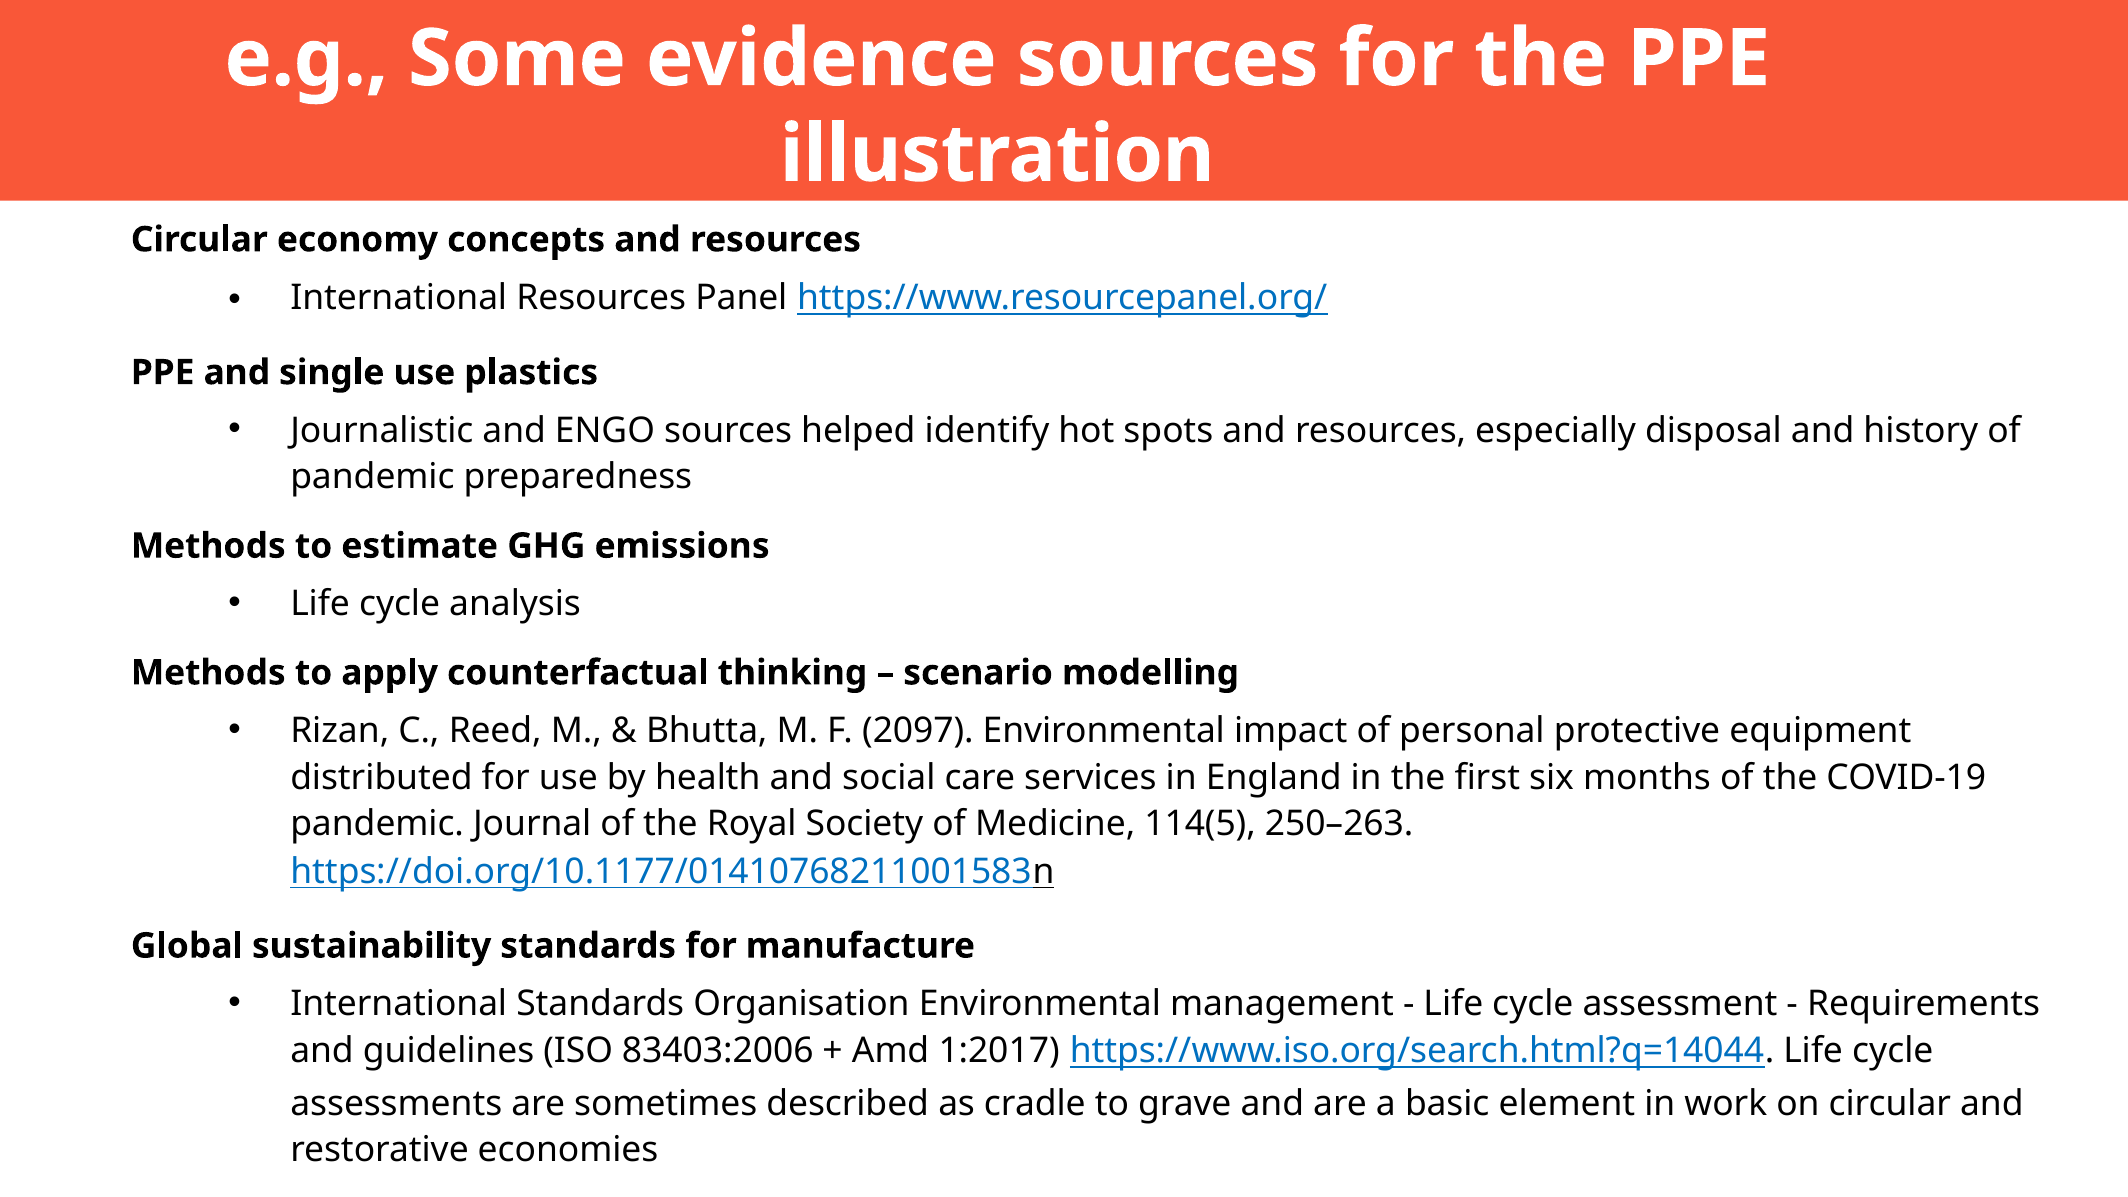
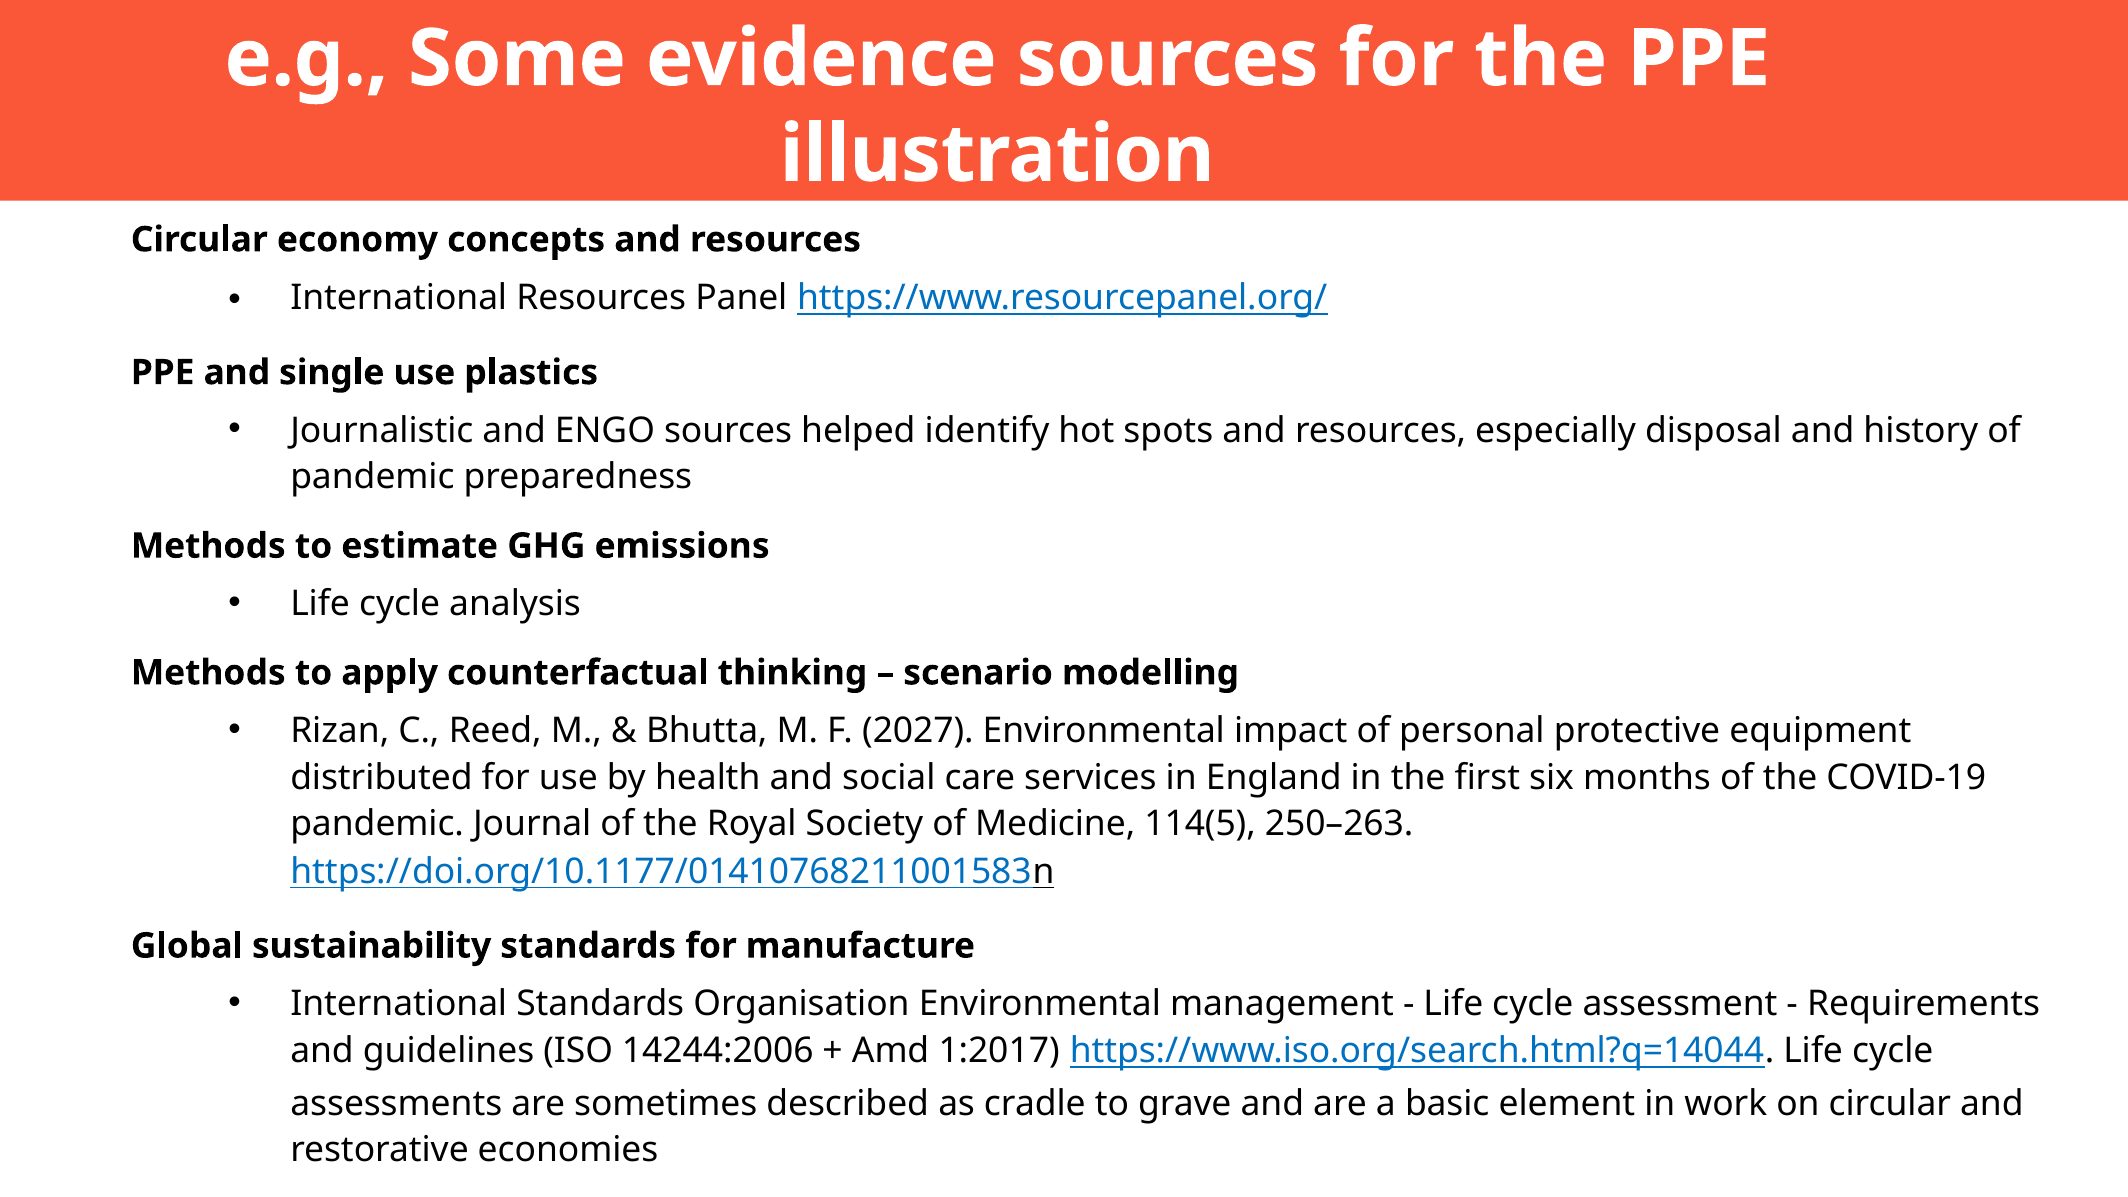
2097: 2097 -> 2027
83403:2006: 83403:2006 -> 14244:2006
